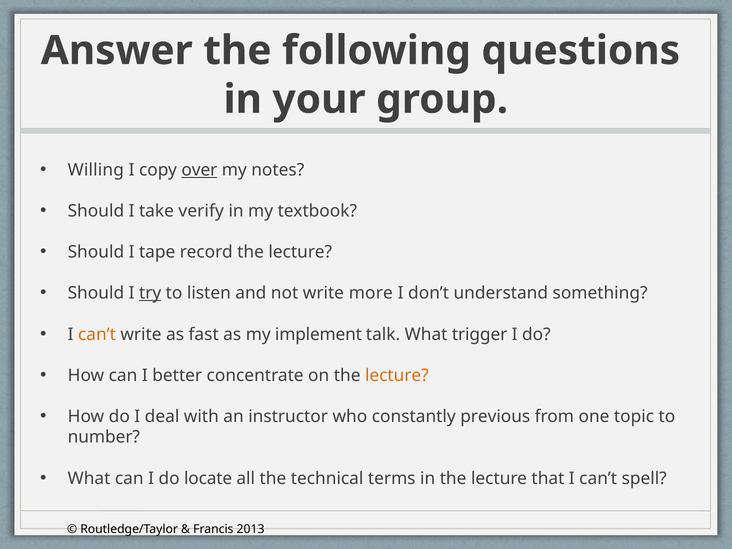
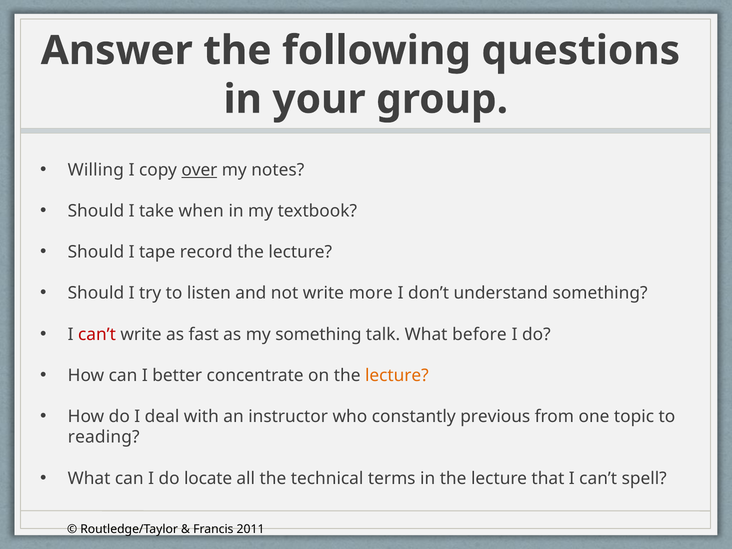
verify: verify -> when
try underline: present -> none
can’t at (97, 334) colour: orange -> red
my implement: implement -> something
trigger: trigger -> before
number: number -> reading
2013: 2013 -> 2011
